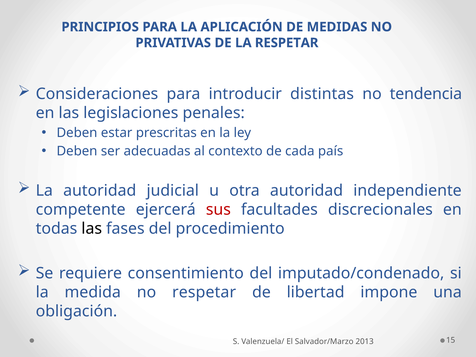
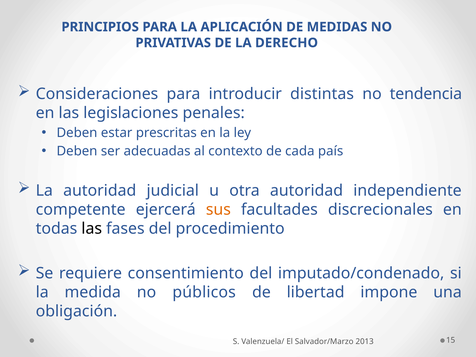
LA RESPETAR: RESPETAR -> DERECHO
sus colour: red -> orange
no respetar: respetar -> públicos
